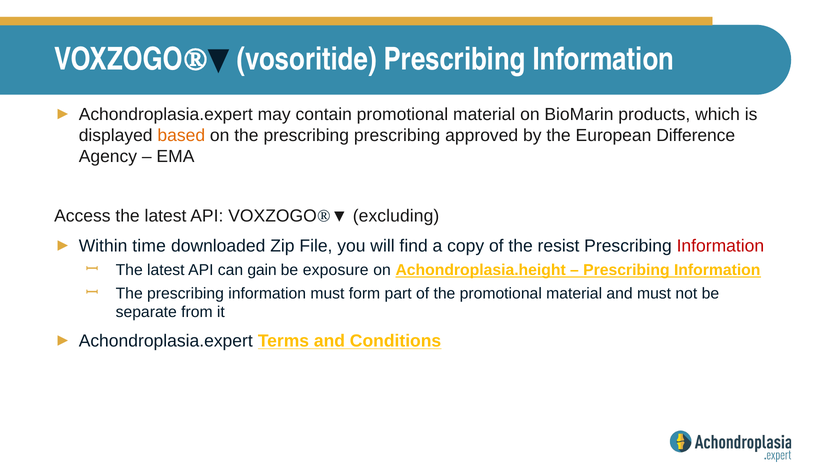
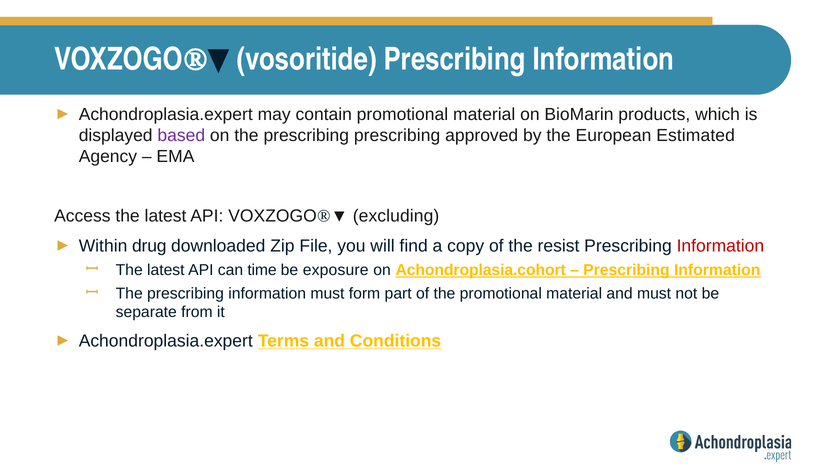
based colour: orange -> purple
Difference: Difference -> Estimated
time: time -> drug
gain: gain -> time
Achondroplasia.height: Achondroplasia.height -> Achondroplasia.cohort
